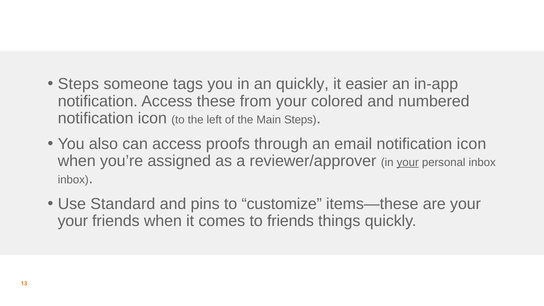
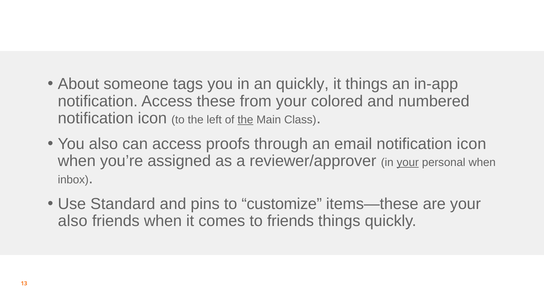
Steps at (78, 84): Steps -> About
it easier: easier -> things
the at (245, 120) underline: none -> present
Main Steps: Steps -> Class
personal inbox: inbox -> when
your at (73, 221): your -> also
